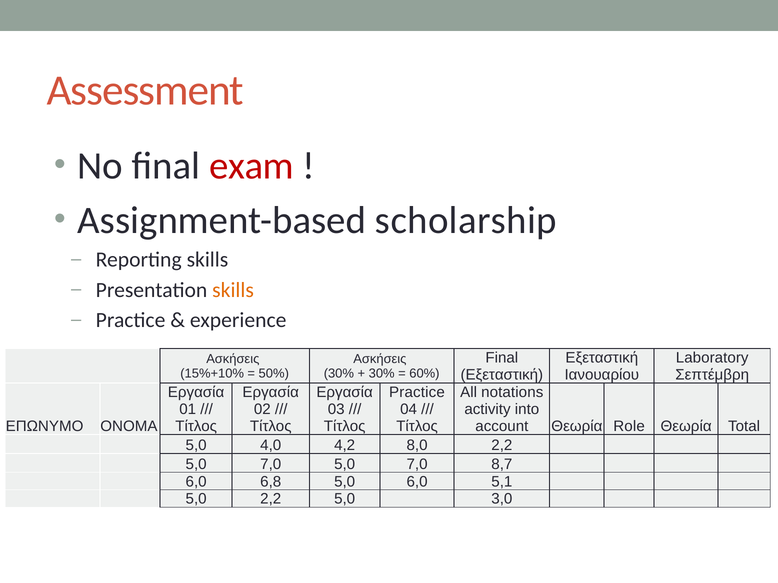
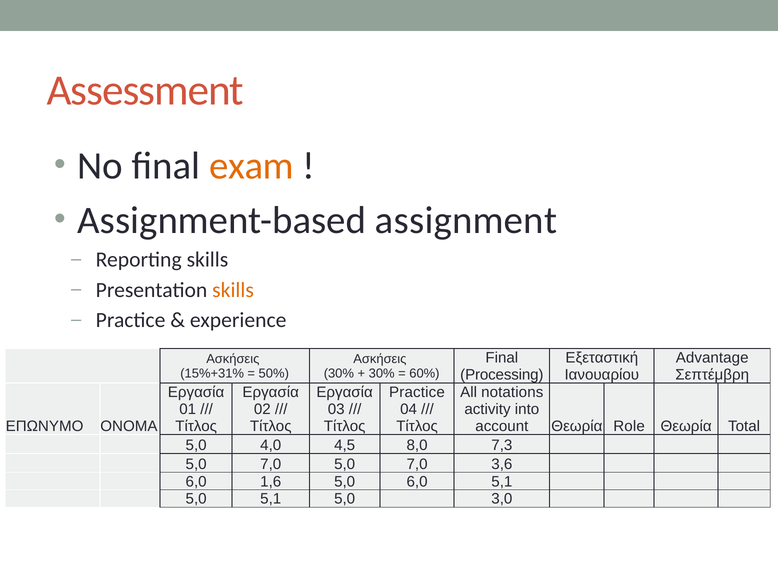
exam colour: red -> orange
scholarship: scholarship -> assignment
Laboratory: Laboratory -> Advantage
15%+10%: 15%+10% -> 15%+31%
Εξεταστική at (502, 375): Εξεταστική -> Processing
4,2: 4,2 -> 4,5
8,0 2,2: 2,2 -> 7,3
8,7: 8,7 -> 3,6
6,8: 6,8 -> 1,6
5,0 2,2: 2,2 -> 5,1
